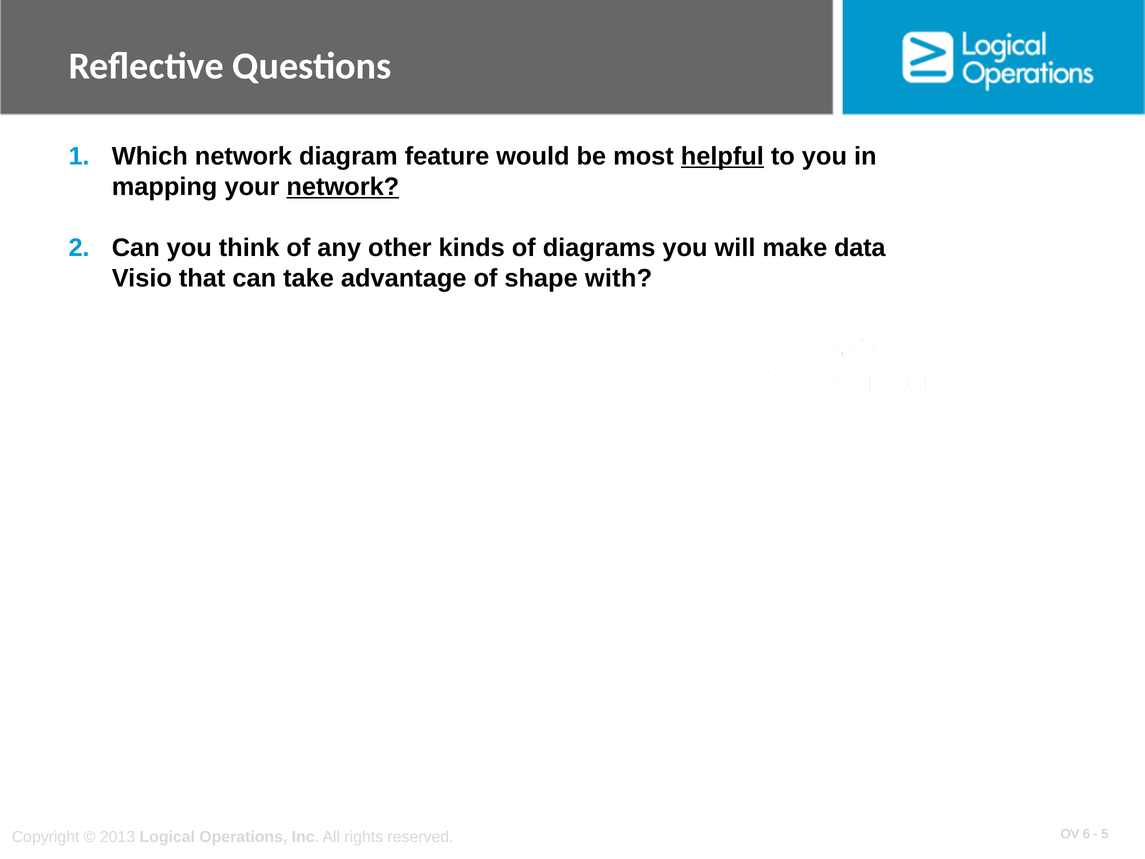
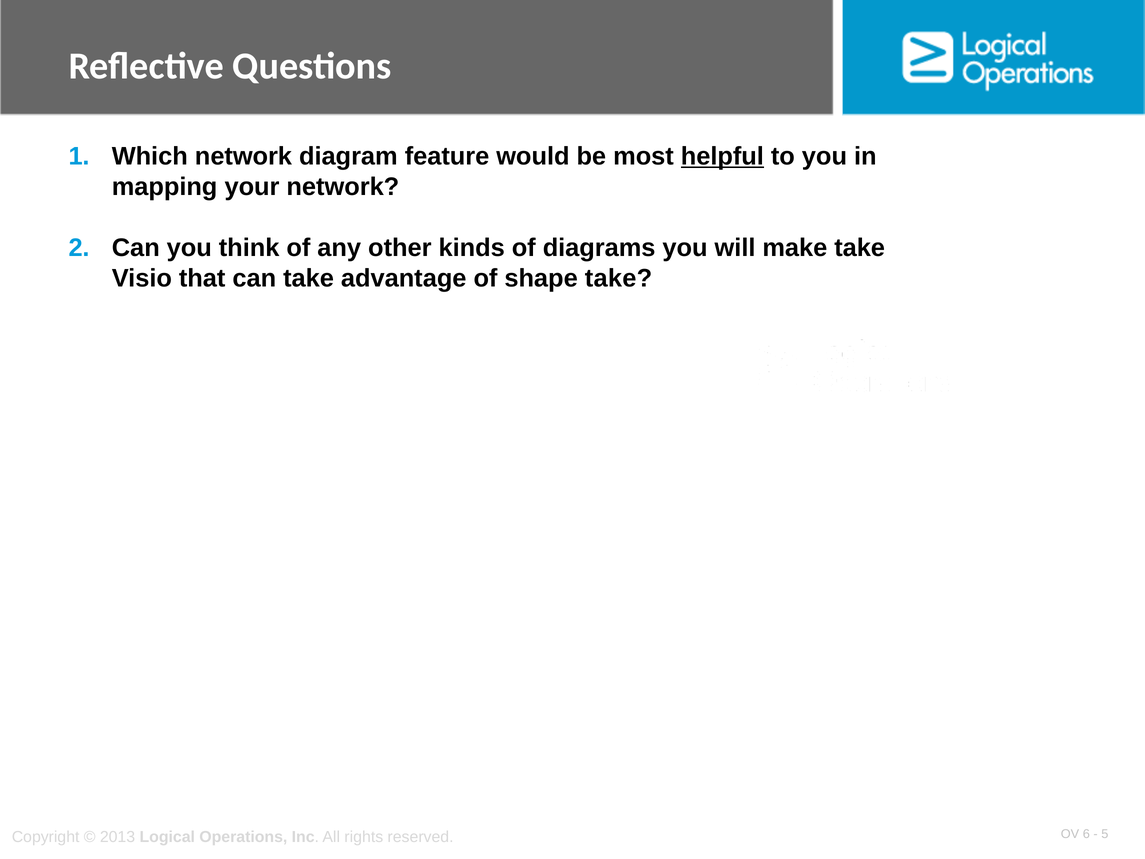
network at (343, 187) underline: present -> none
make data: data -> take
shape with: with -> take
